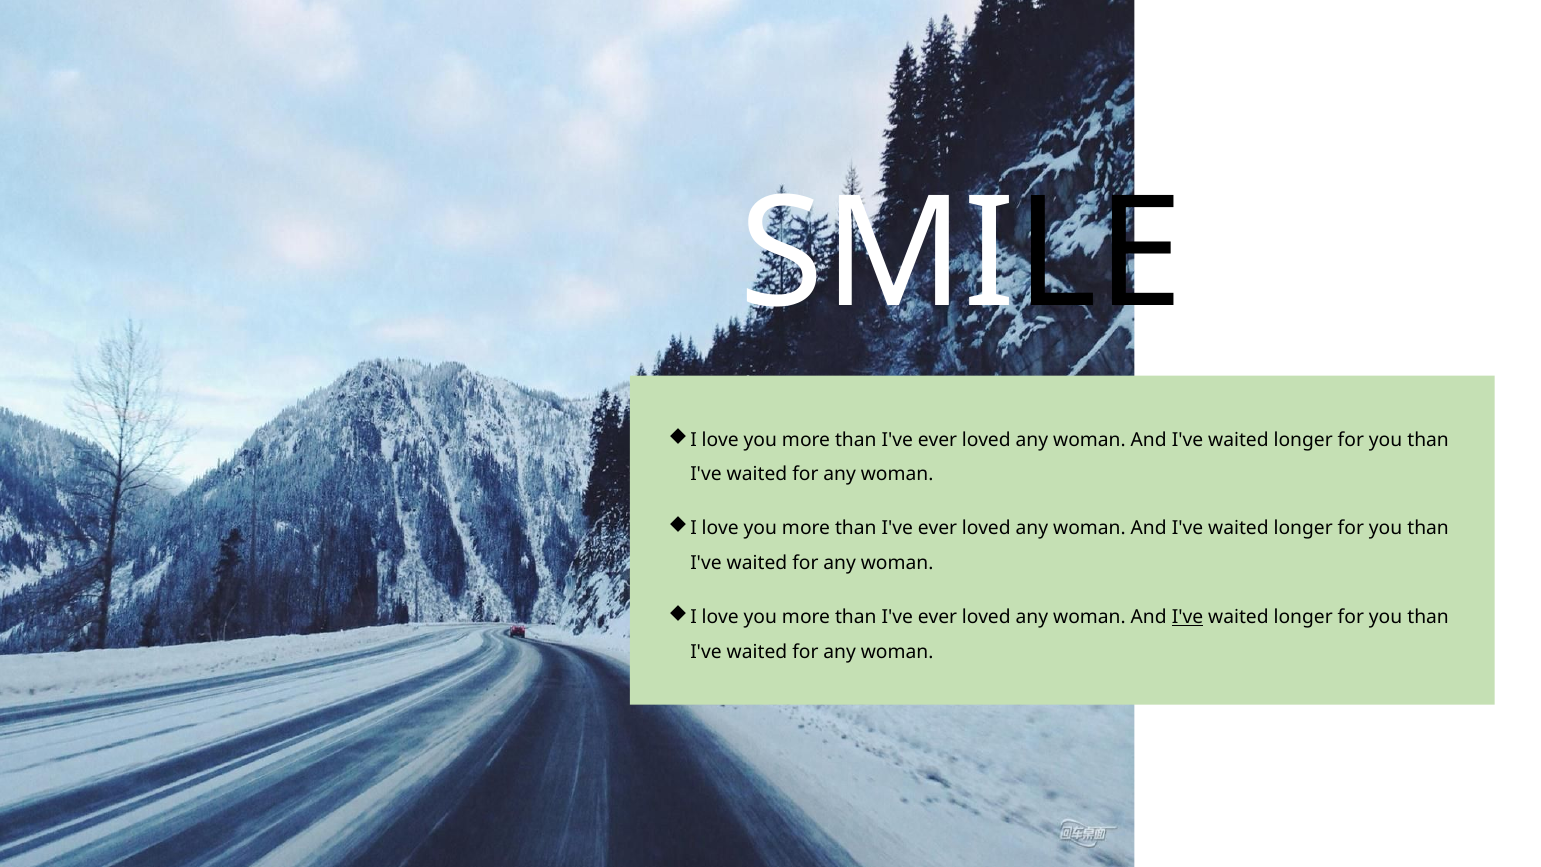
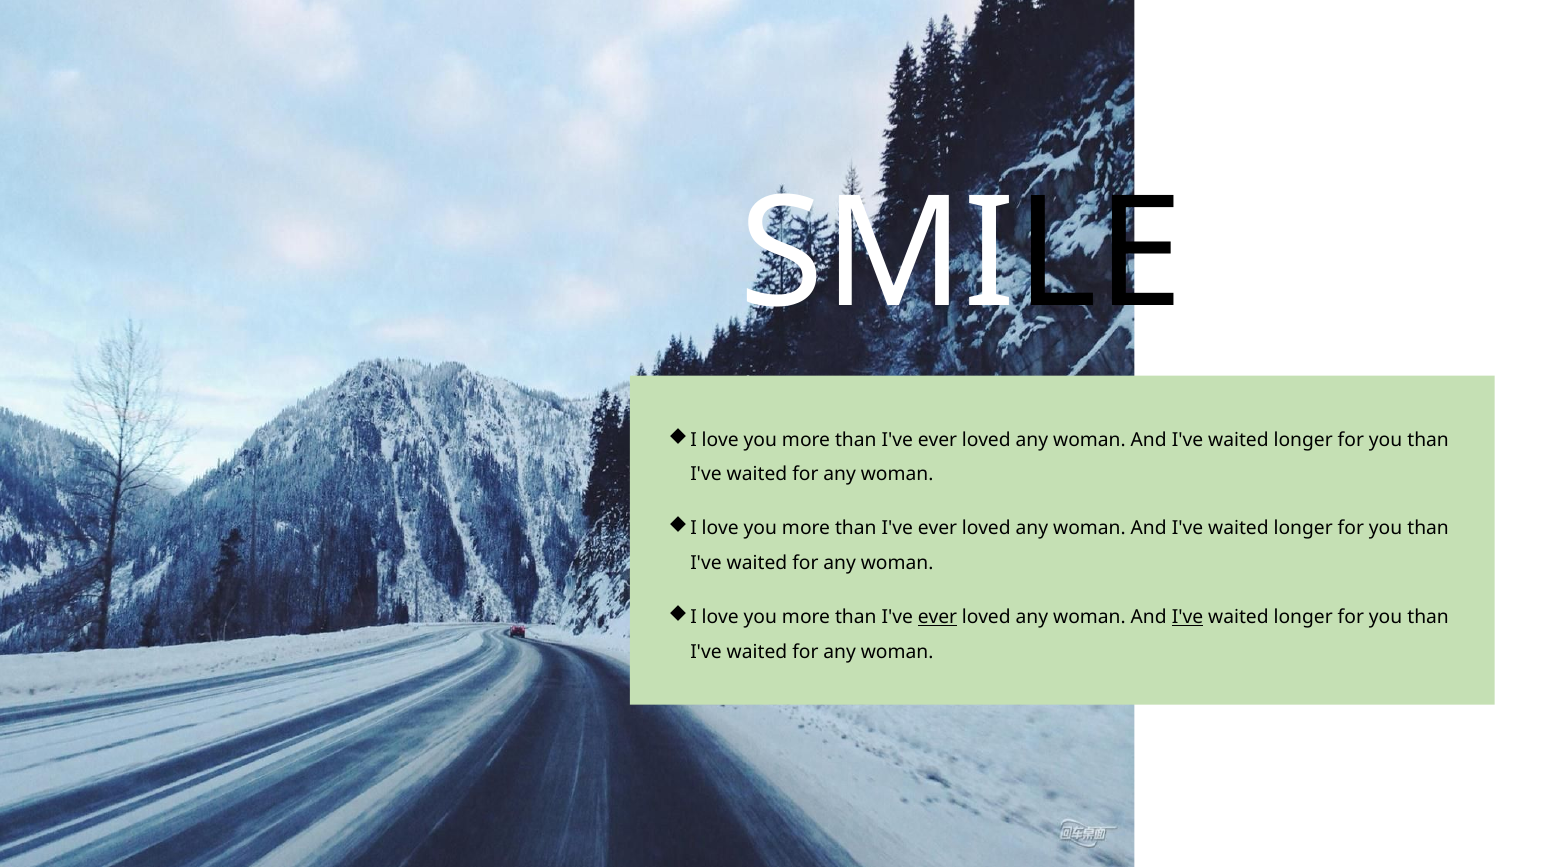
ever at (938, 617) underline: none -> present
